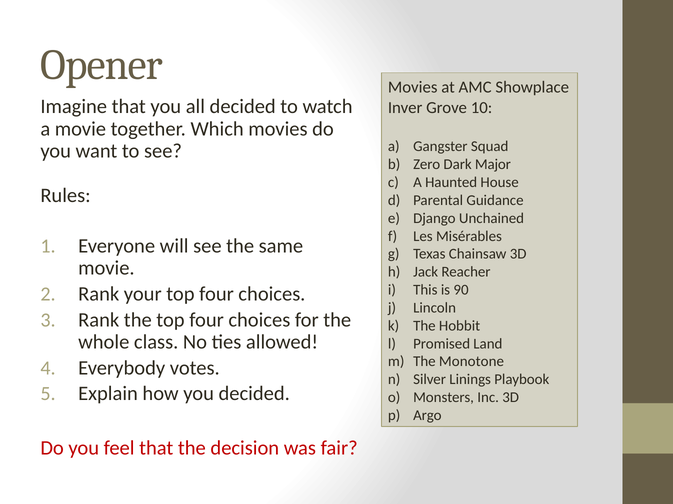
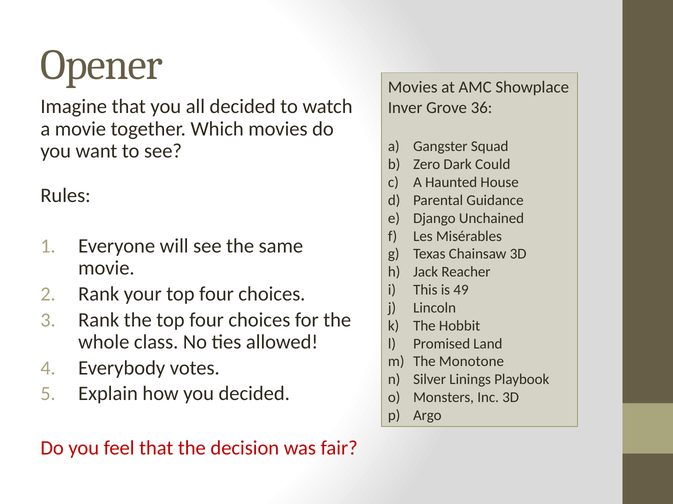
10: 10 -> 36
Major: Major -> Could
90: 90 -> 49
